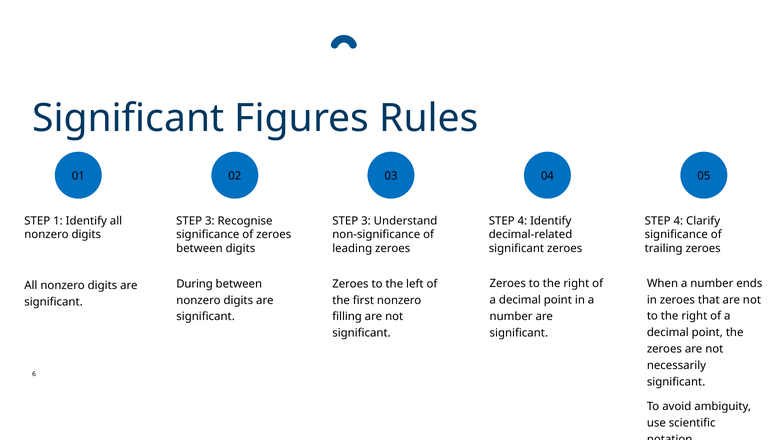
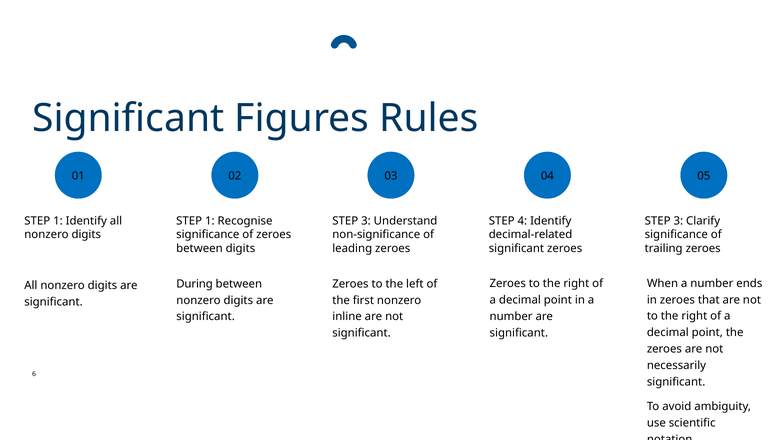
3 at (210, 221): 3 -> 1
4 at (678, 221): 4 -> 3
filling: filling -> inline
